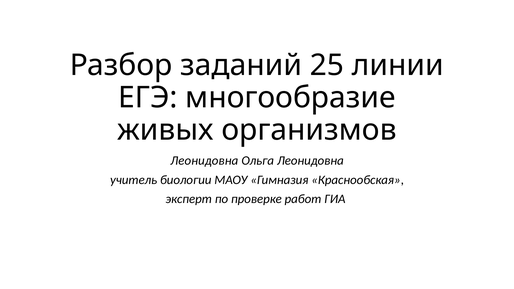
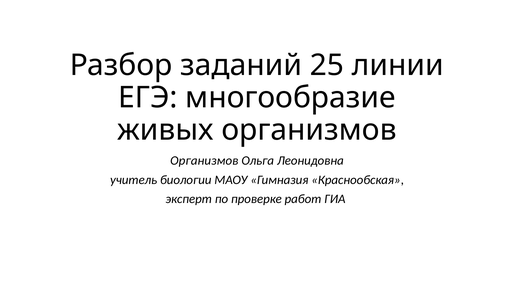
Леонидовна at (204, 161): Леонидовна -> Организмов
